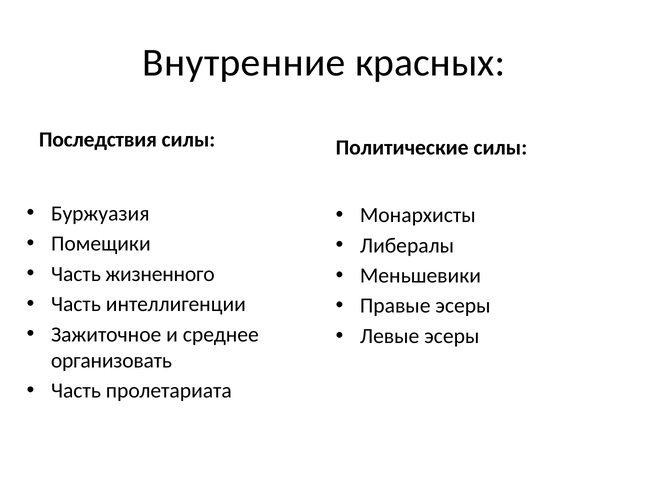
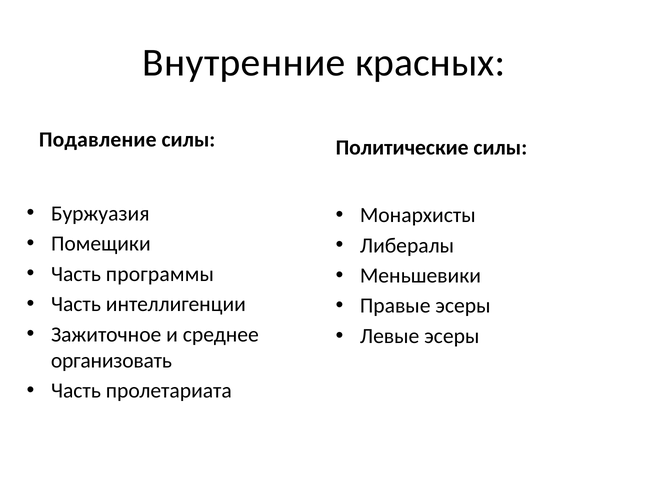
Последствия: Последствия -> Подавление
жизненного: жизненного -> программы
